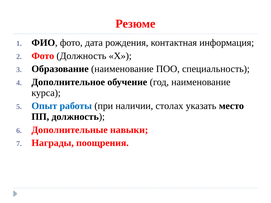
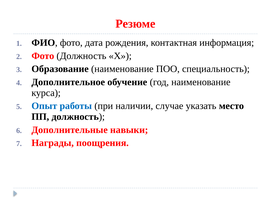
столах: столах -> случае
